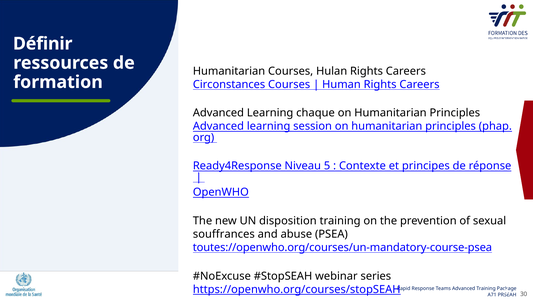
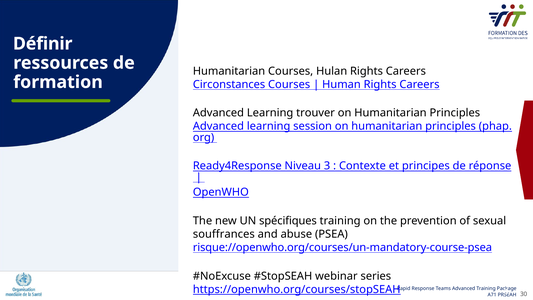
chaque: chaque -> trouver
Niveau 5: 5 -> 3
disposition: disposition -> spécifiques
toutes://openwho.org/courses/un-mandatory-course-psea: toutes://openwho.org/courses/un-mandatory-course-psea -> risque://openwho.org/courses/un-mandatory-course-psea
